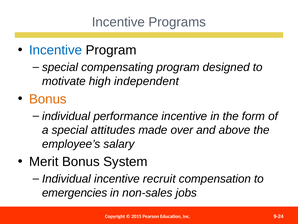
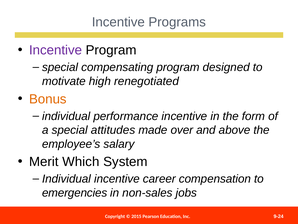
Incentive at (56, 50) colour: blue -> purple
independent: independent -> renegotiated
Merit Bonus: Bonus -> Which
recruit: recruit -> career
